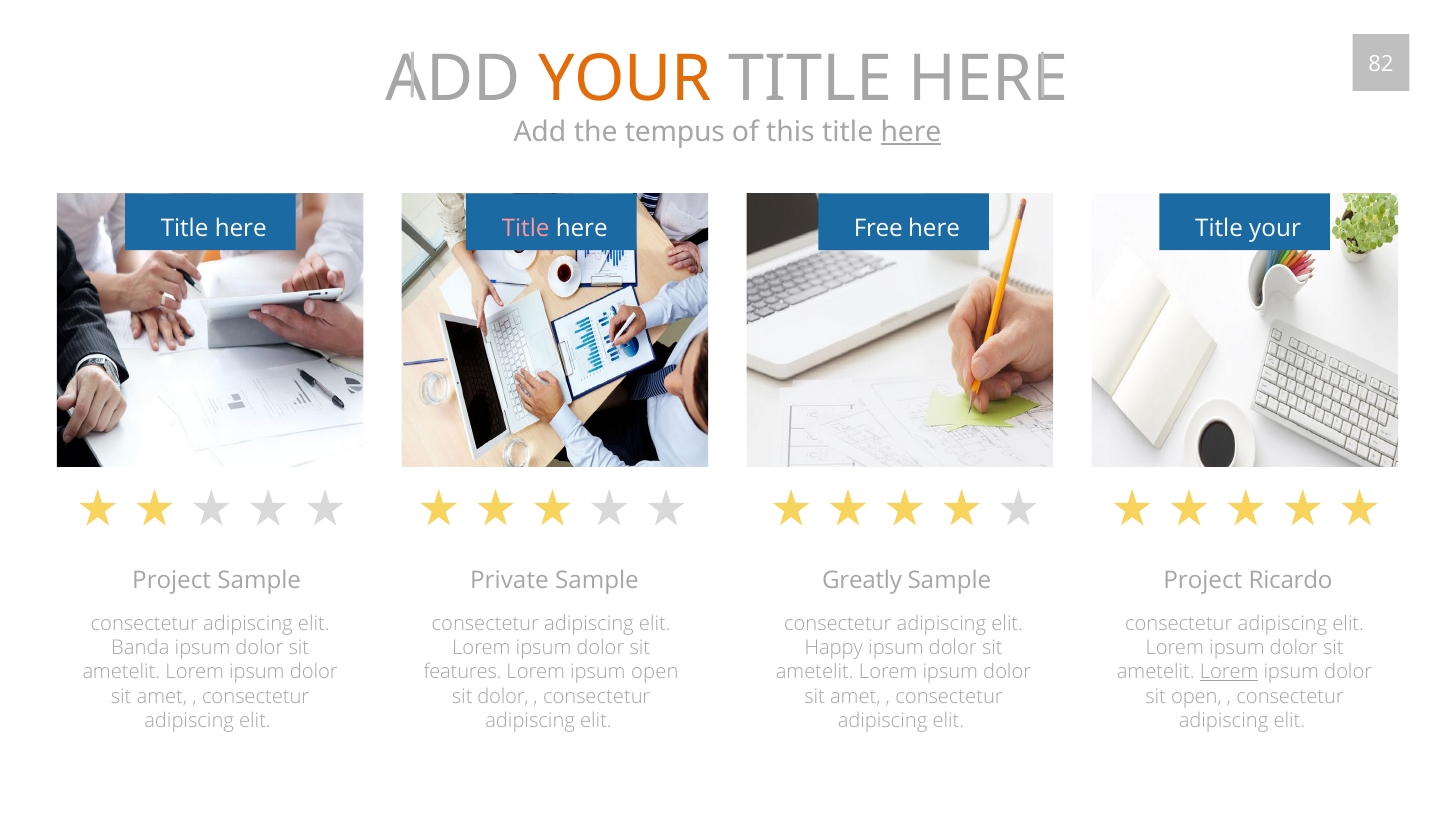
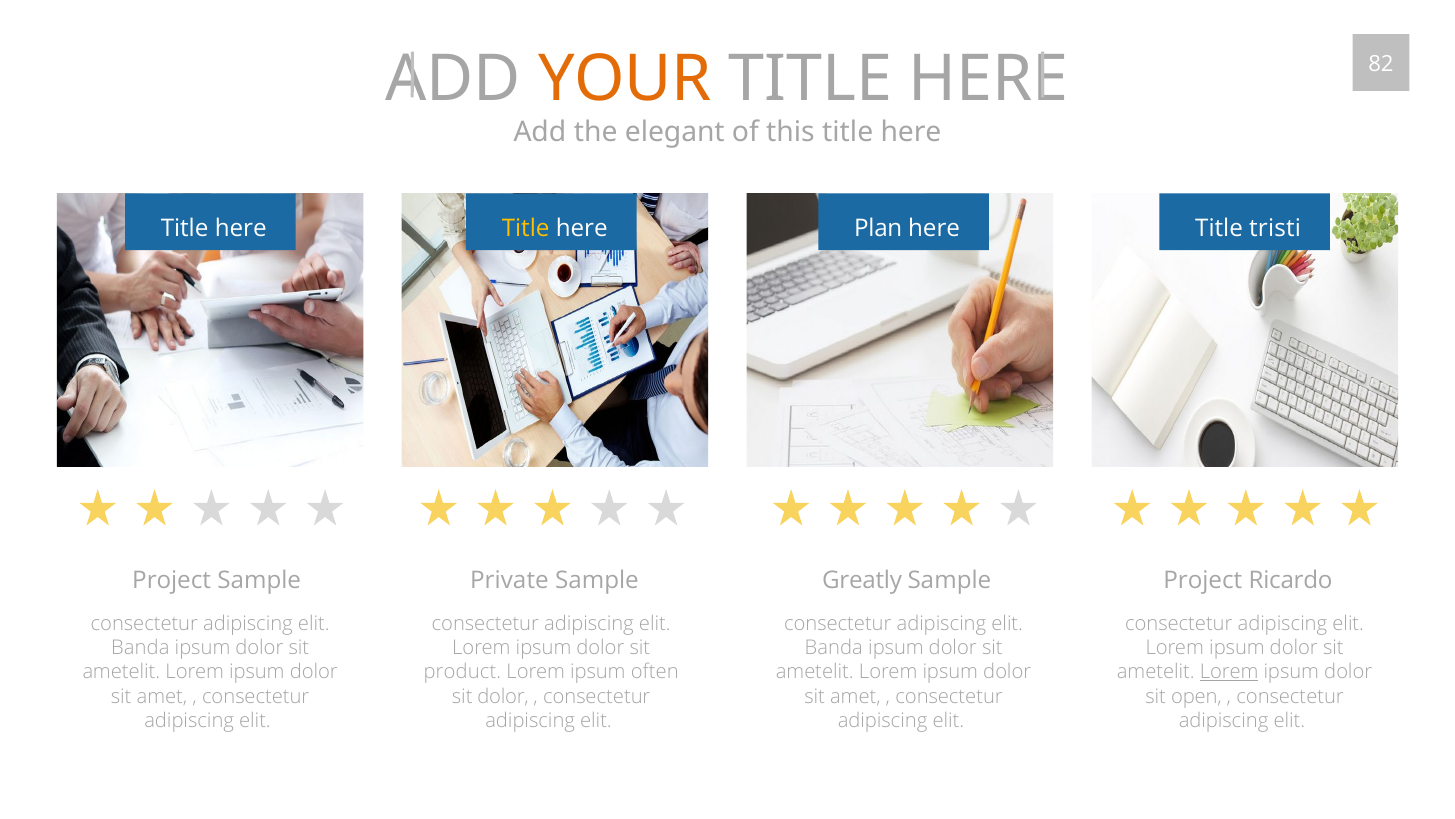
tempus: tempus -> elegant
here at (911, 132) underline: present -> none
Title at (526, 228) colour: pink -> yellow
Free: Free -> Plan
Title your: your -> tristi
Happy at (834, 647): Happy -> Banda
features: features -> product
ipsum open: open -> often
